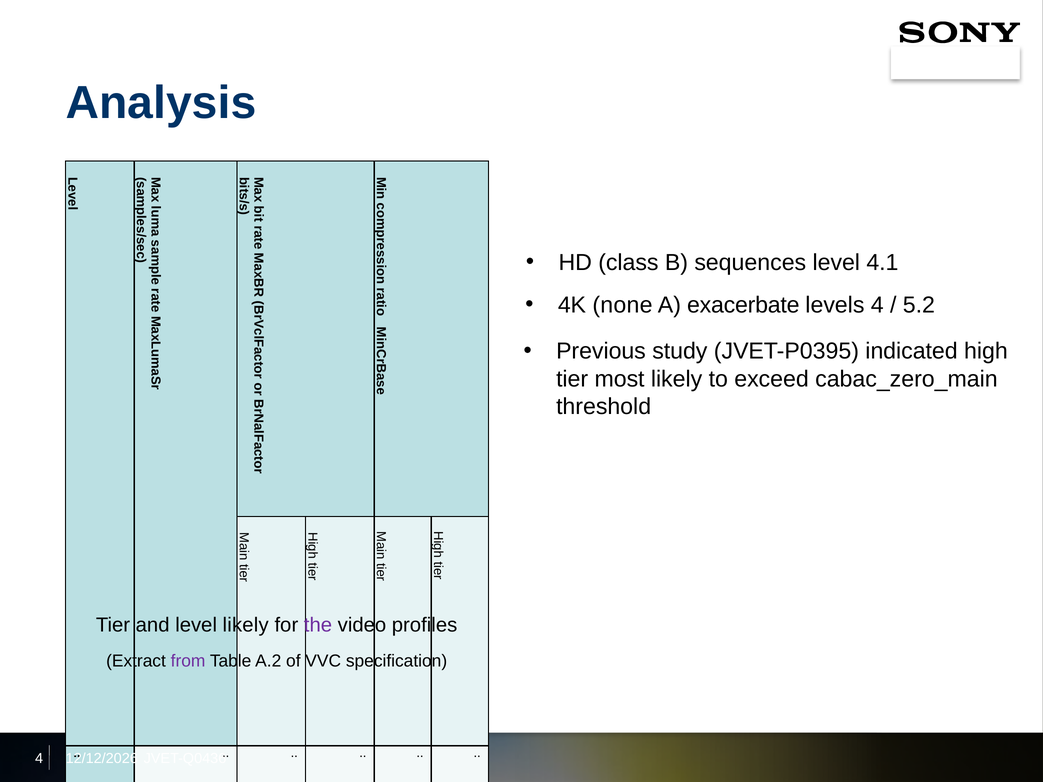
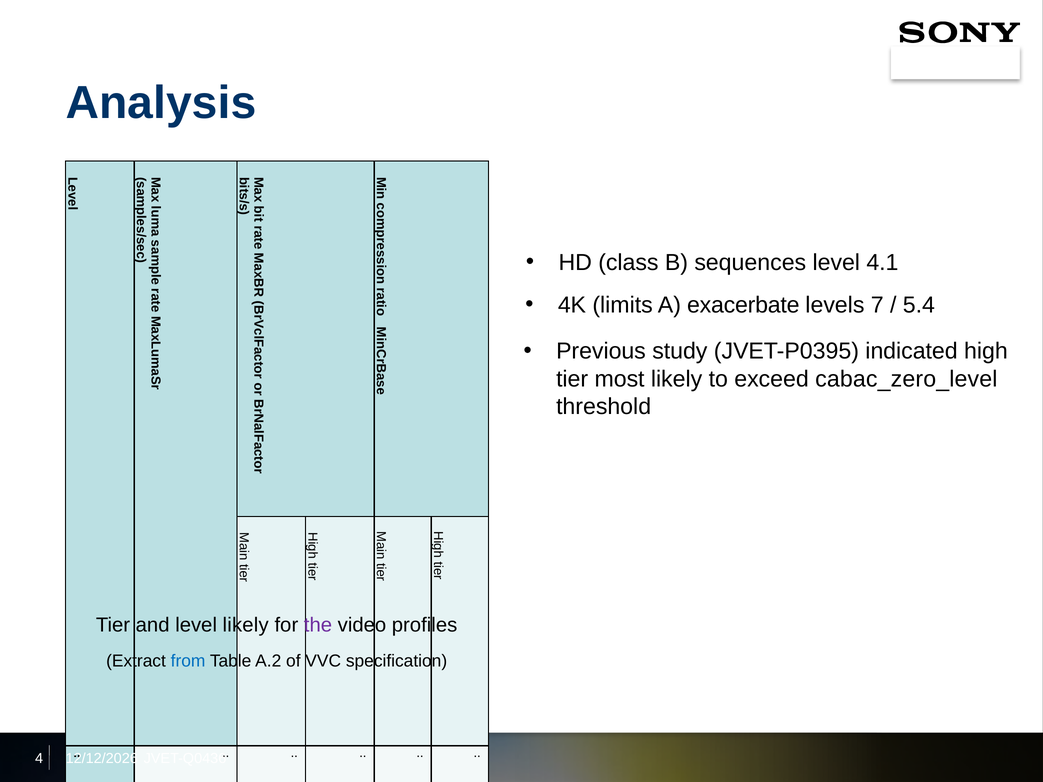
none: none -> limits
levels 4: 4 -> 7
5.2: 5.2 -> 5.4
cabac_zero_main: cabac_zero_main -> cabac_zero_level
from colour: purple -> blue
